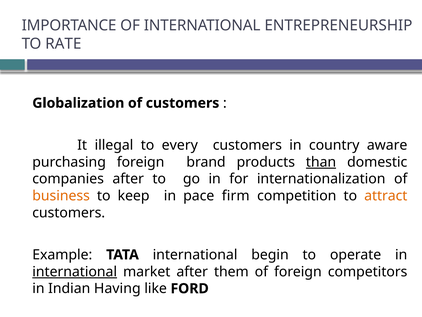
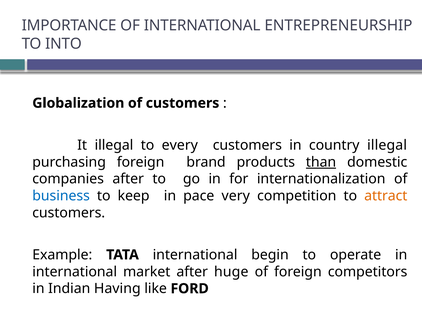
RATE: RATE -> INTO
country aware: aware -> illegal
business colour: orange -> blue
firm: firm -> very
international at (75, 271) underline: present -> none
them: them -> huge
